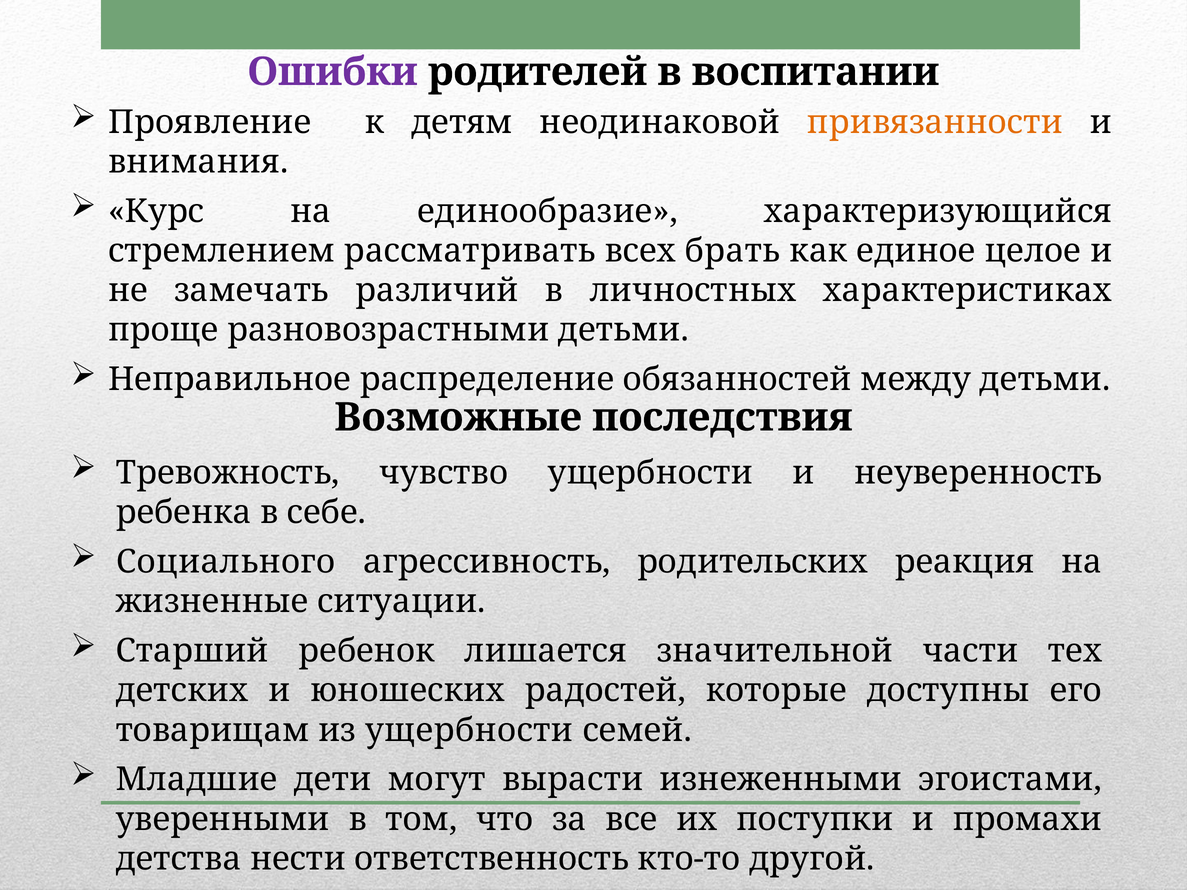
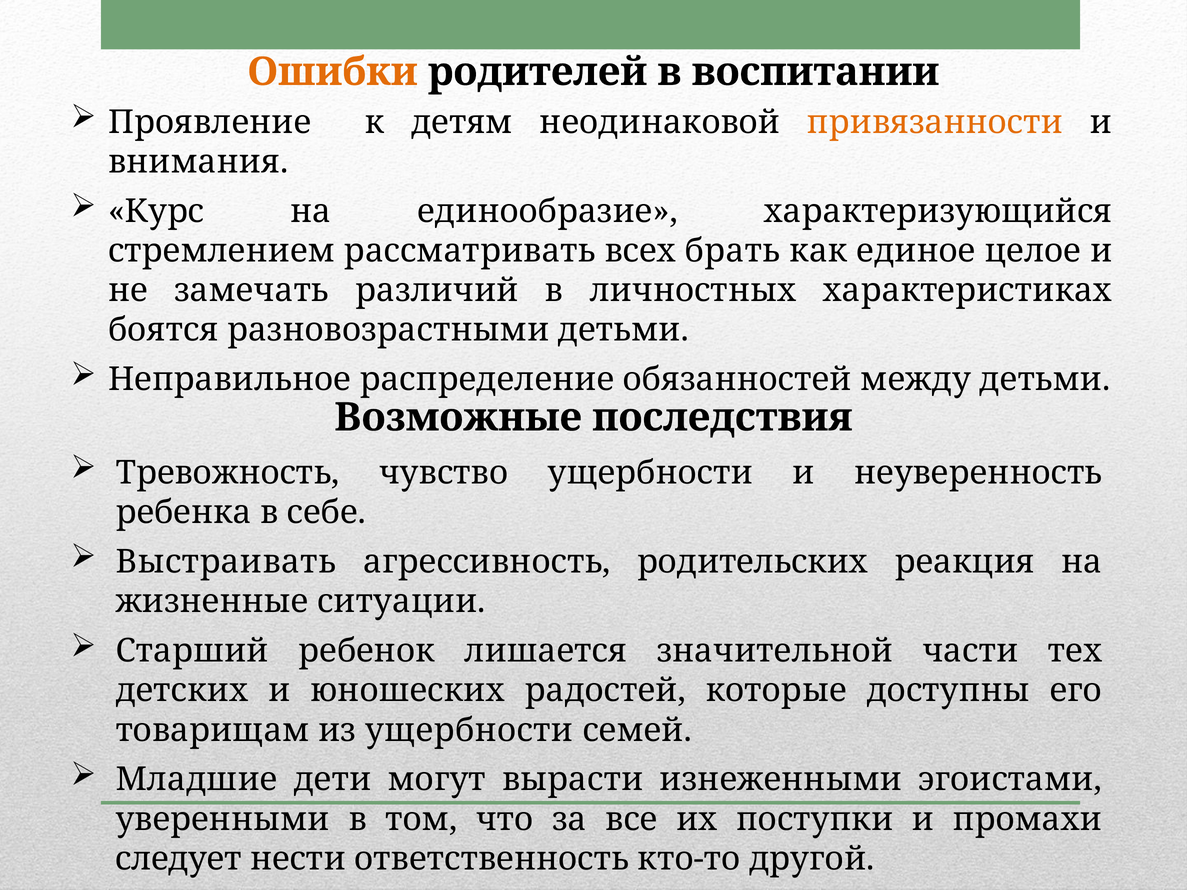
Ошибки colour: purple -> orange
проще: проще -> боятся
Социального: Социального -> Выстраивать
детства: детства -> следует
